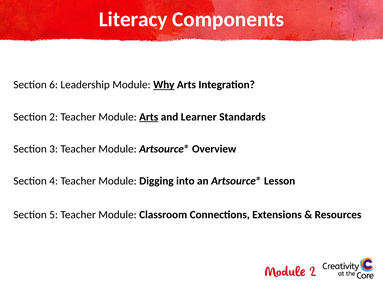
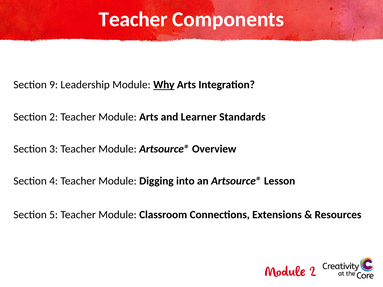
Literacy at (133, 19): Literacy -> Teacher
6: 6 -> 9
Arts at (149, 117) underline: present -> none
